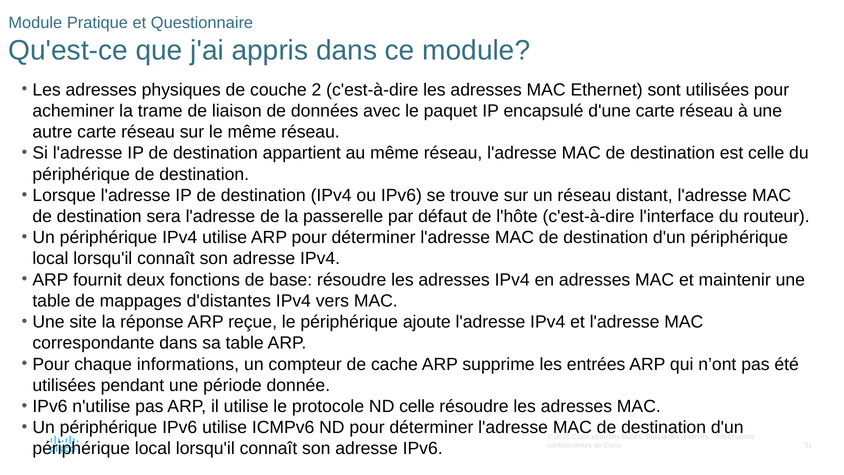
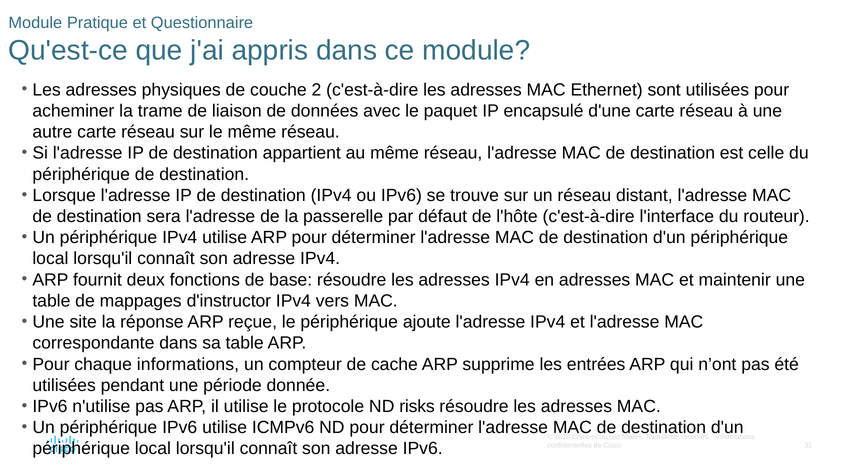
d'distantes: d'distantes -> d'instructor
ND celle: celle -> risks
